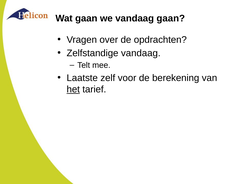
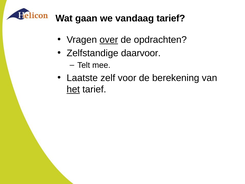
vandaag gaan: gaan -> tarief
over underline: none -> present
Zelfstandige vandaag: vandaag -> daarvoor
